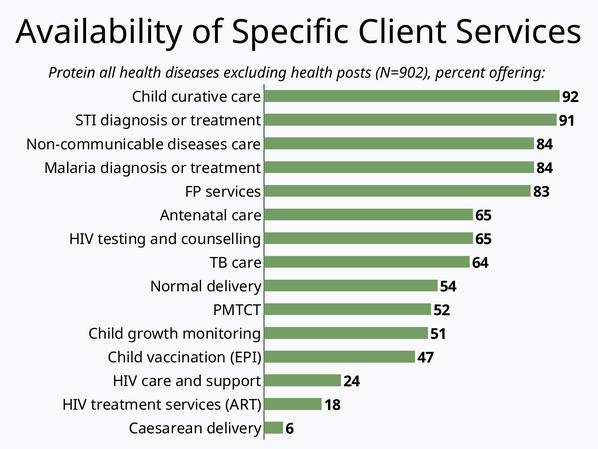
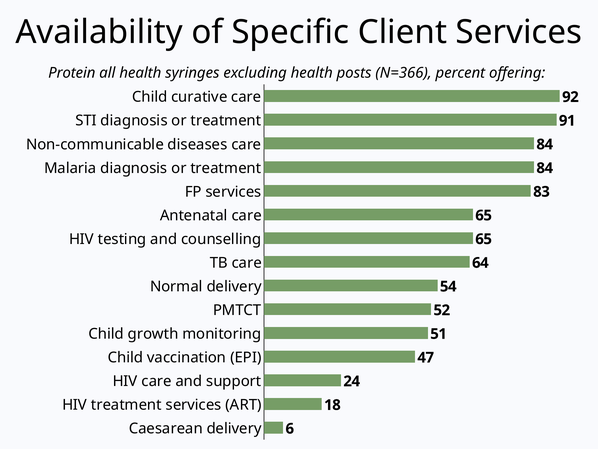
health diseases: diseases -> syringes
N=902: N=902 -> N=366
